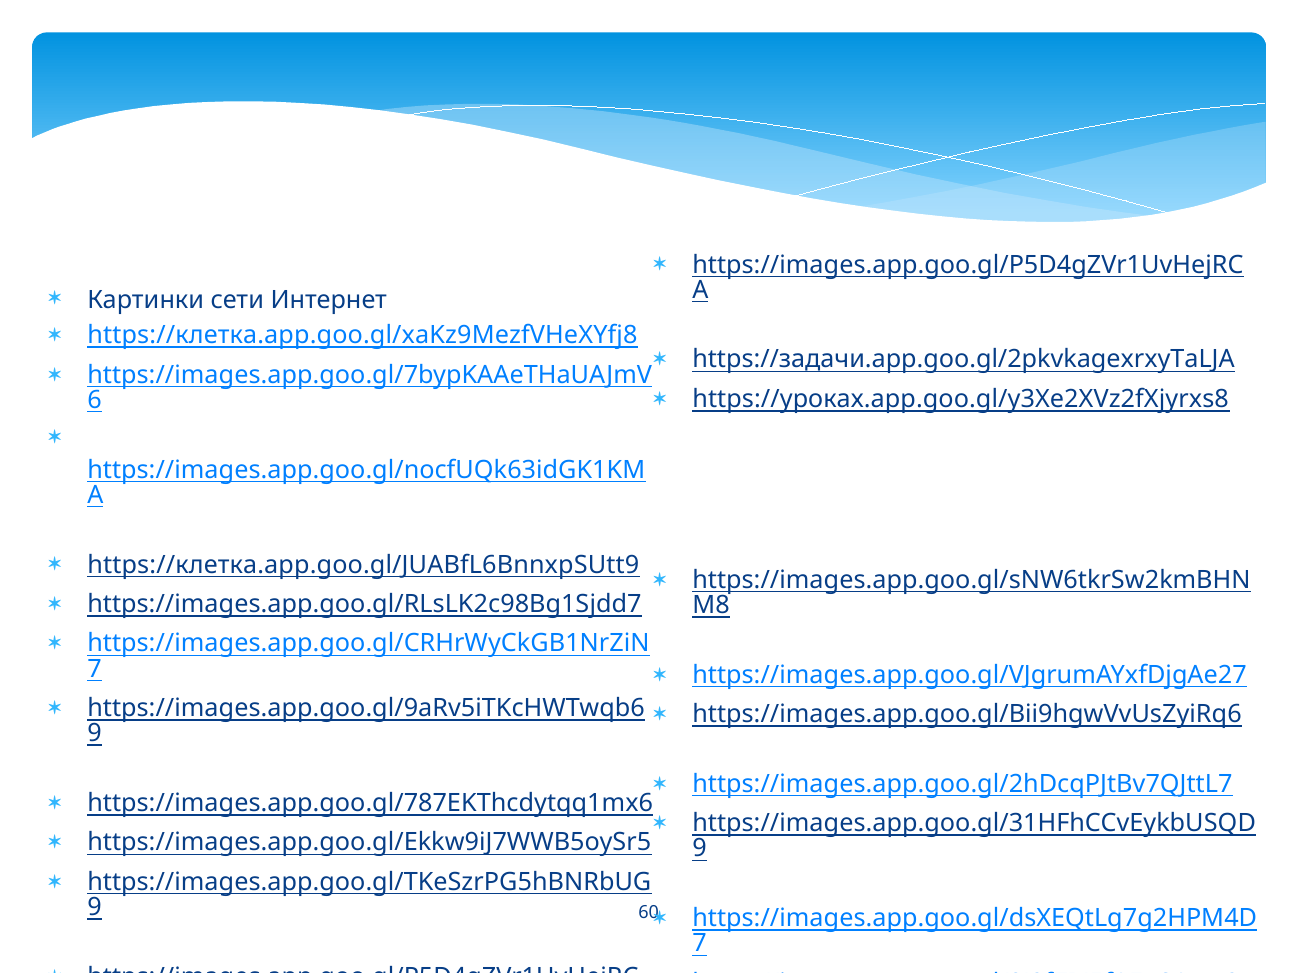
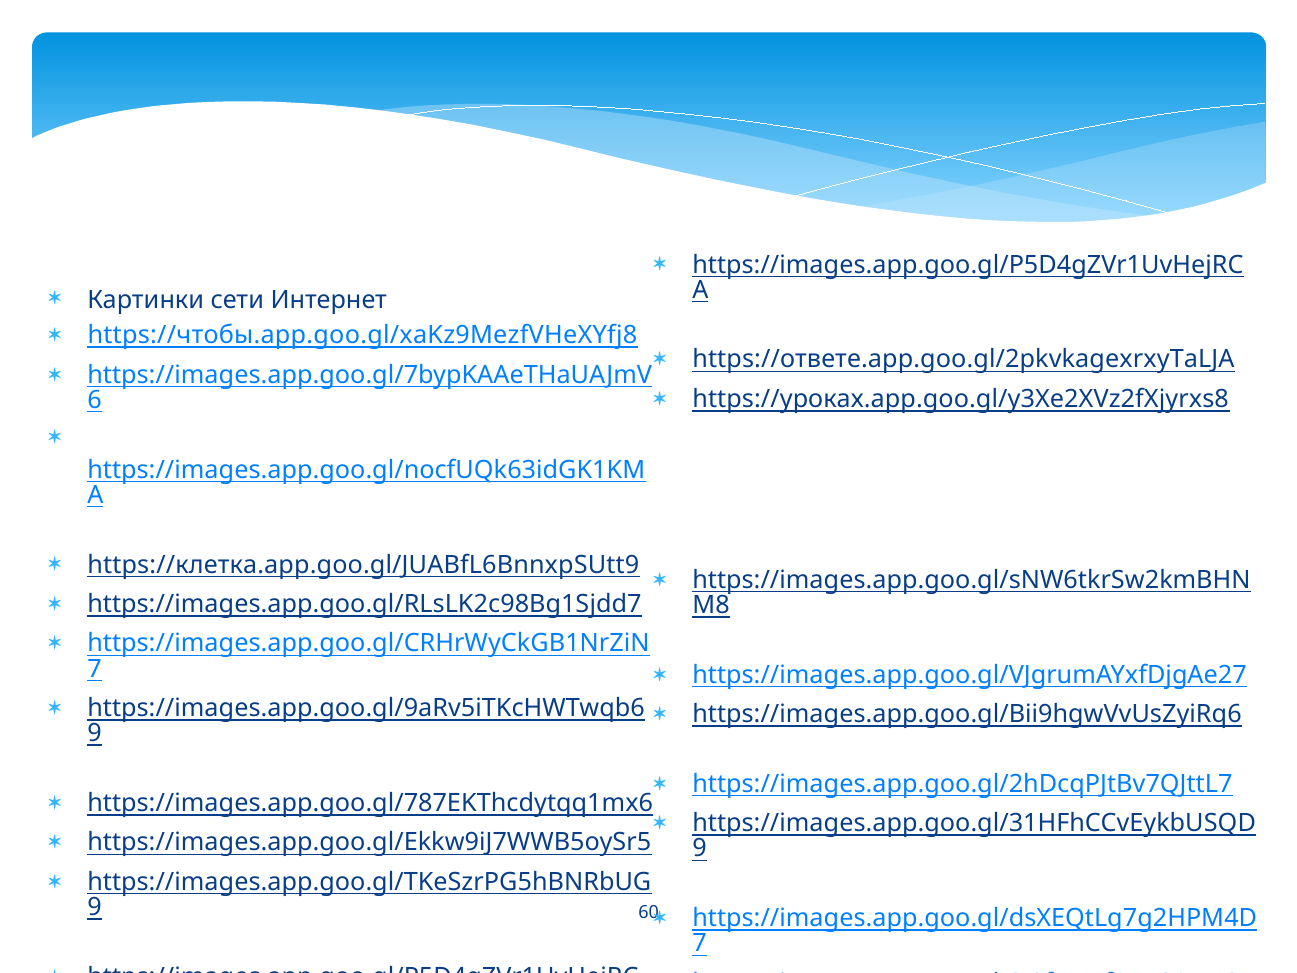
https://клетка.app.goo.gl/xaKz9MezfVHeXYfj8: https://клетка.app.goo.gl/xaKz9MezfVHeXYfj8 -> https://чтобы.app.goo.gl/xaKz9MezfVHeXYfj8
https://задачи.app.goo.gl/2pkvkagexrxyTaLJA: https://задачи.app.goo.gl/2pkvkagexrxyTaLJA -> https://ответе.app.goo.gl/2pkvkagexrxyTaLJA
